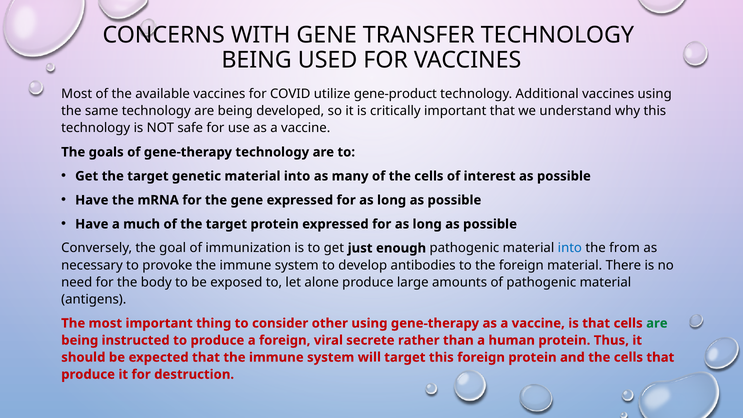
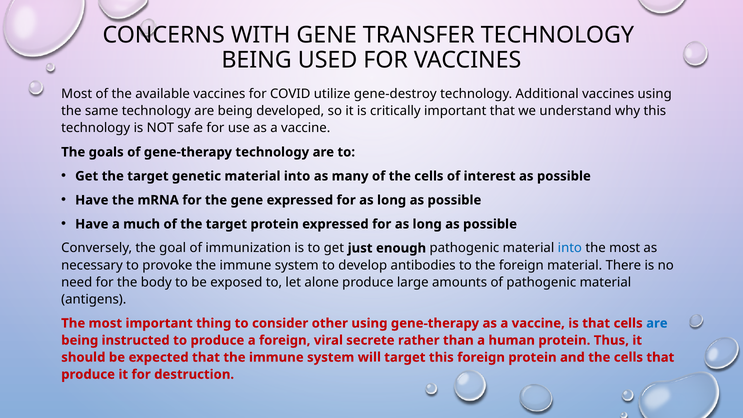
gene-product: gene-product -> gene-destroy
from at (625, 248): from -> most
are at (657, 323) colour: green -> blue
